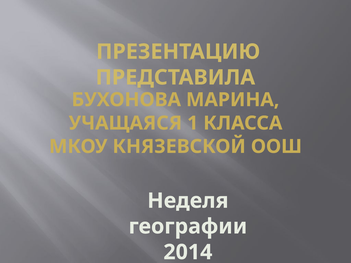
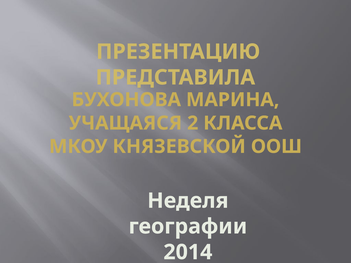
1: 1 -> 2
